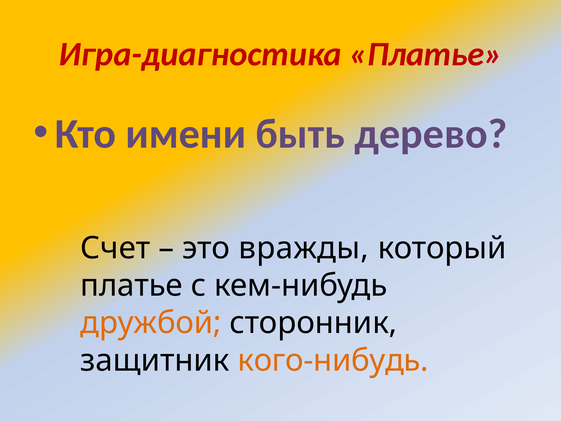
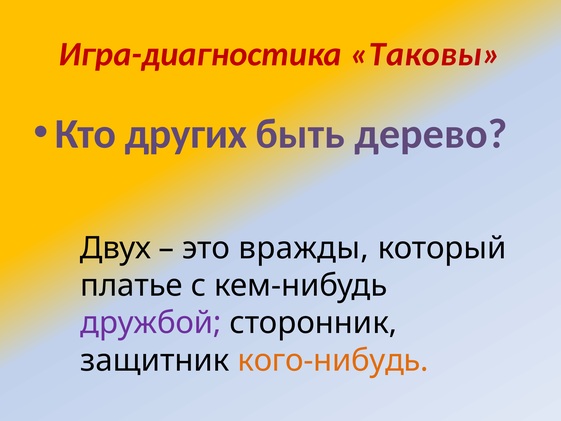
Игра-диагностика Платье: Платье -> Таковы
имени: имени -> других
Счет: Счет -> Двух
дружбой colour: orange -> purple
